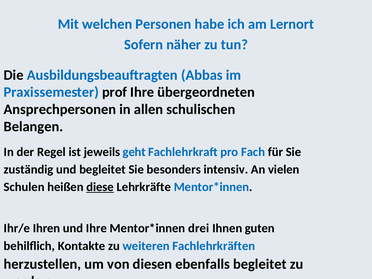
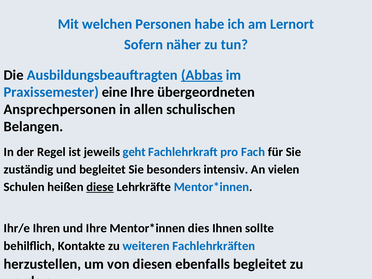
Abbas underline: none -> present
prof: prof -> eine
drei: drei -> dies
guten: guten -> sollte
